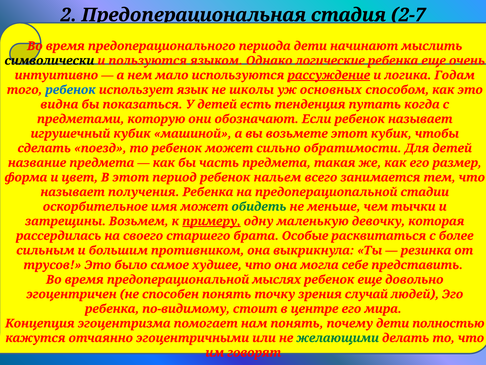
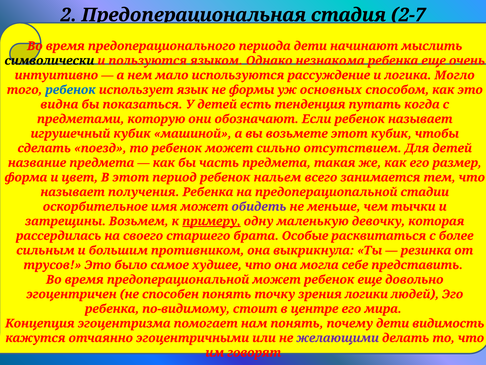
логические: логические -> незнакома
рассуждение underline: present -> none
Годам: Годам -> Могло
школы: школы -> формы
обратимости: обратимости -> отсутствием
обидеть colour: green -> purple
предоперациональной мыслях: мыслях -> может
случай: случай -> логики
полностью: полностью -> видимость
желающими colour: green -> purple
